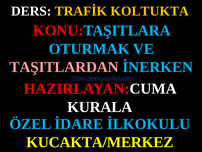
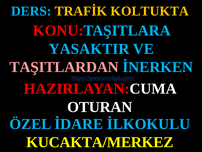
DERS colour: white -> light blue
OTURMAK: OTURMAK -> YASAKTIR
KURALA: KURALA -> OTURAN
